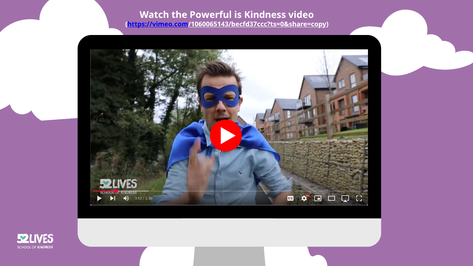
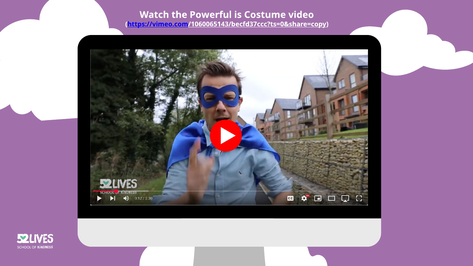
Kindness: Kindness -> Costume
